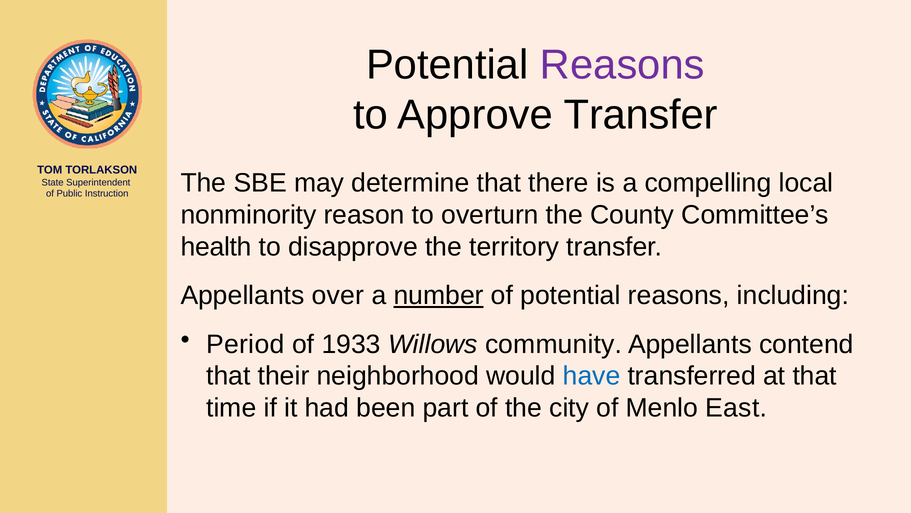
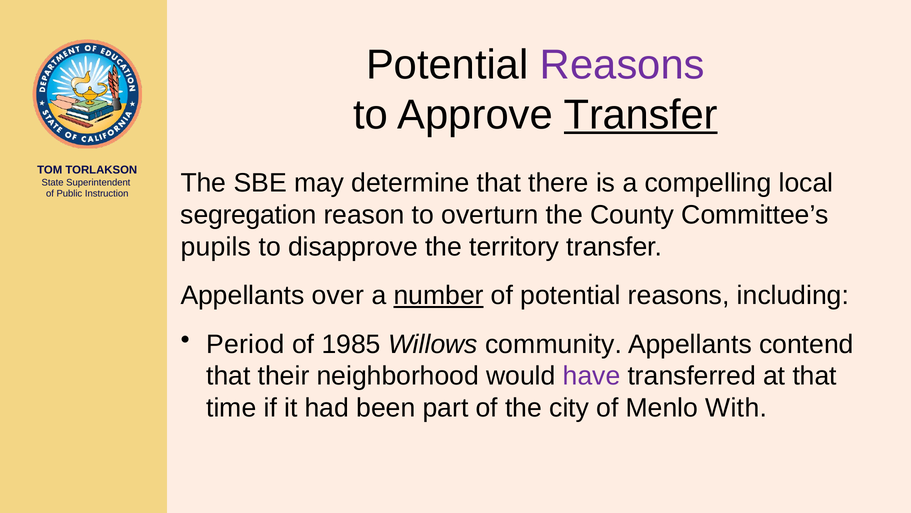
Transfer at (641, 115) underline: none -> present
nonminority: nonminority -> segregation
health: health -> pupils
1933: 1933 -> 1985
have colour: blue -> purple
East: East -> With
